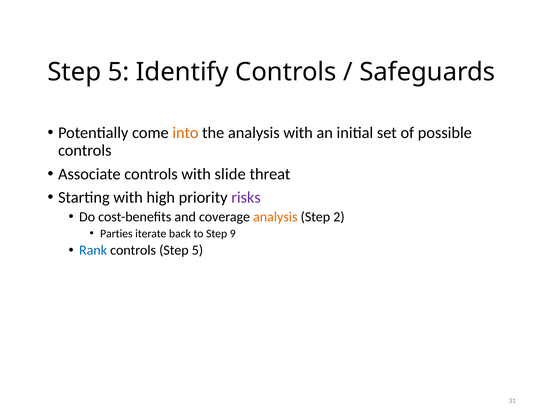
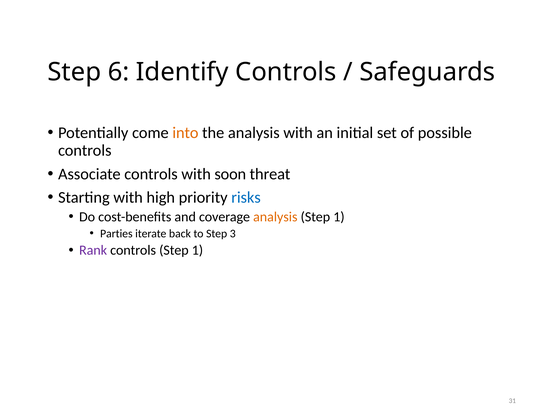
5 at (119, 72): 5 -> 6
slide: slide -> soon
risks colour: purple -> blue
2 at (339, 217): 2 -> 1
9: 9 -> 3
Rank colour: blue -> purple
controls Step 5: 5 -> 1
